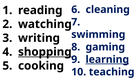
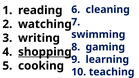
learning underline: present -> none
